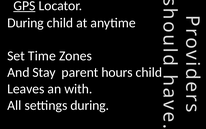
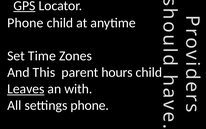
During at (25, 23): During -> Phone
Stay: Stay -> This
Leaves underline: none -> present
settings during: during -> phone
